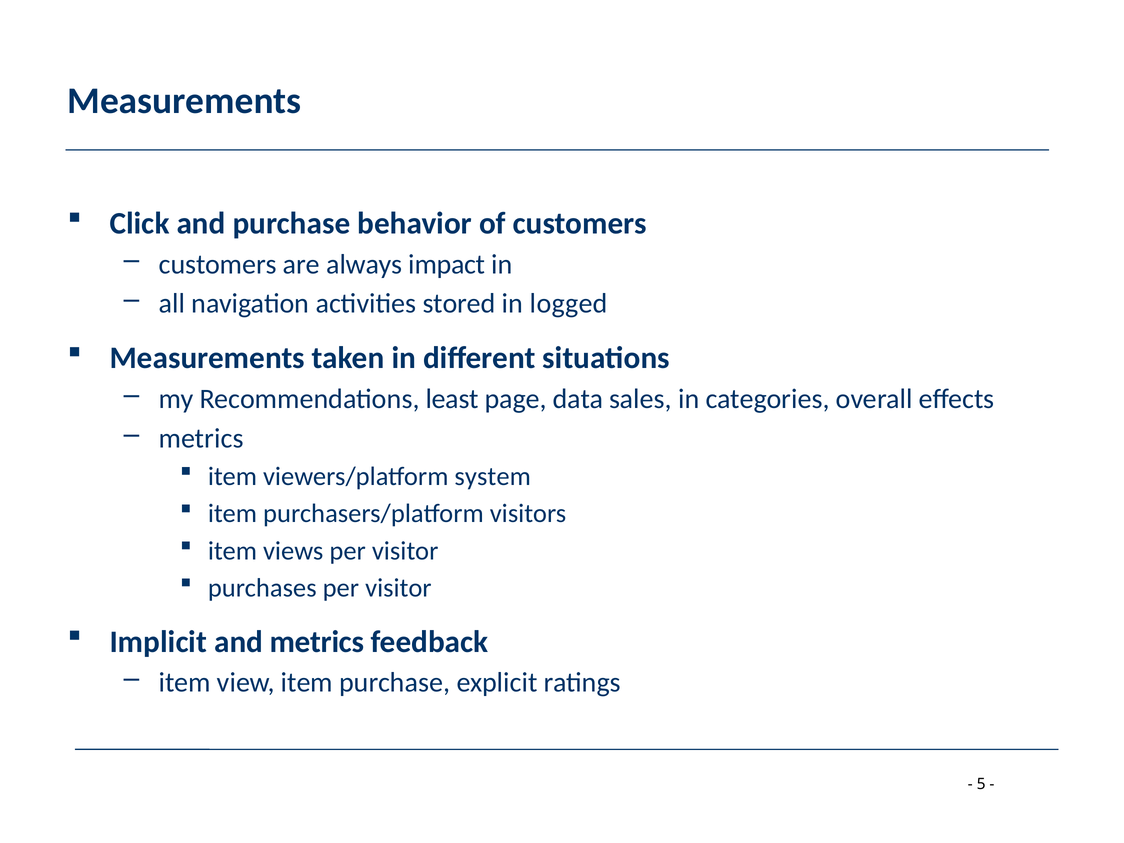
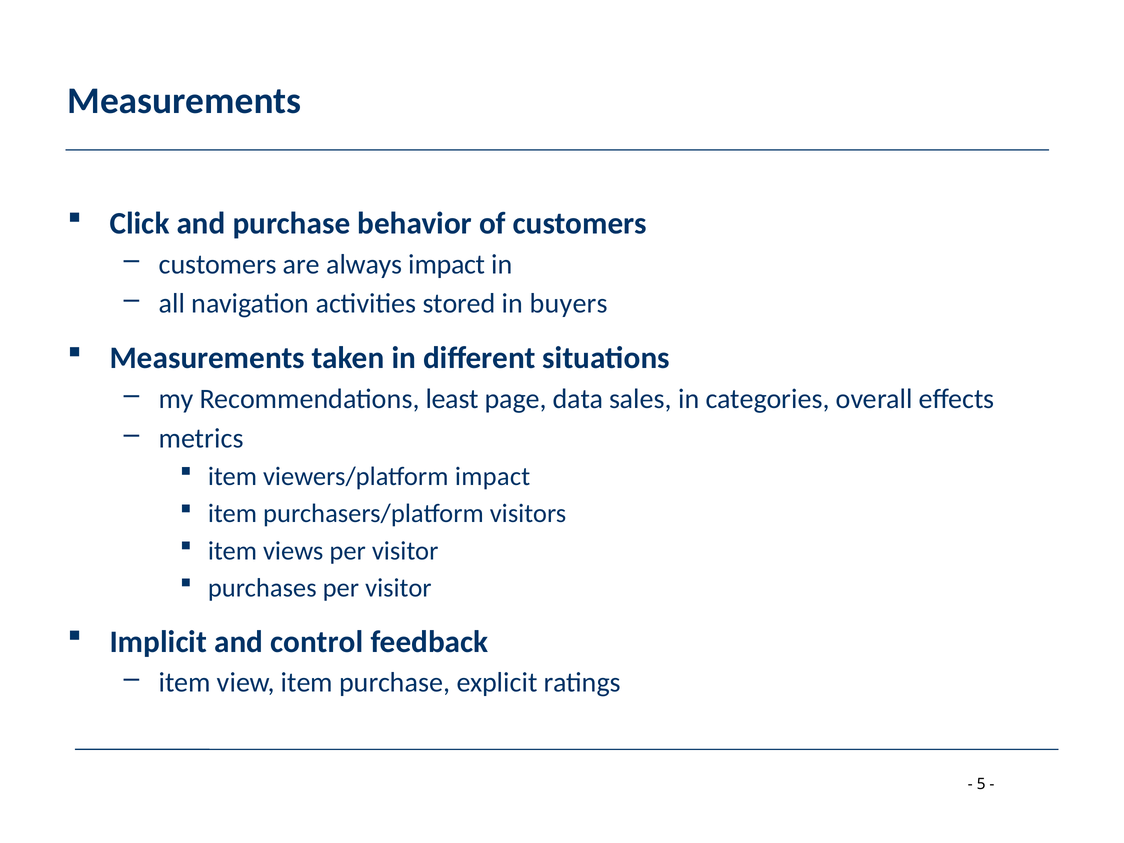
logged: logged -> buyers
viewers/platform system: system -> impact
and metrics: metrics -> control
